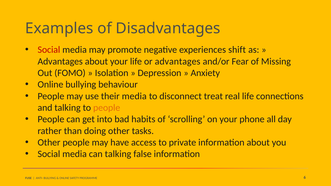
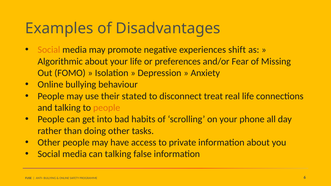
Social at (49, 50) colour: red -> orange
Advantages at (60, 61): Advantages -> Algorithmic
or advantages: advantages -> preferences
their media: media -> stated
